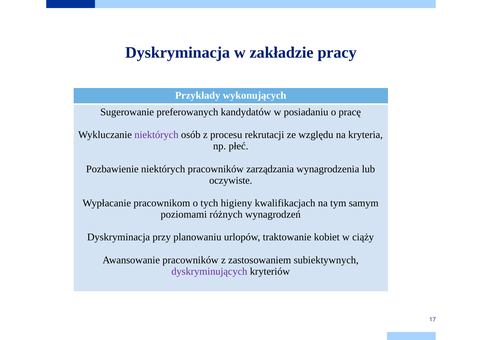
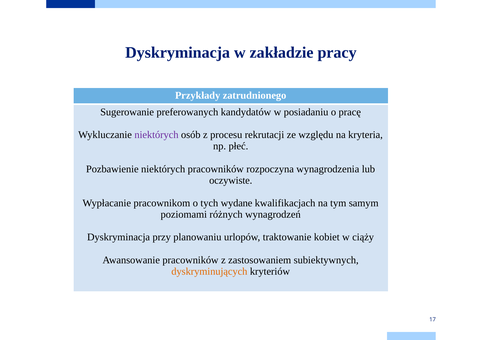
wykonujących: wykonujących -> zatrudnionego
zarządzania: zarządzania -> rozpoczyna
higieny: higieny -> wydane
dyskryminujących colour: purple -> orange
